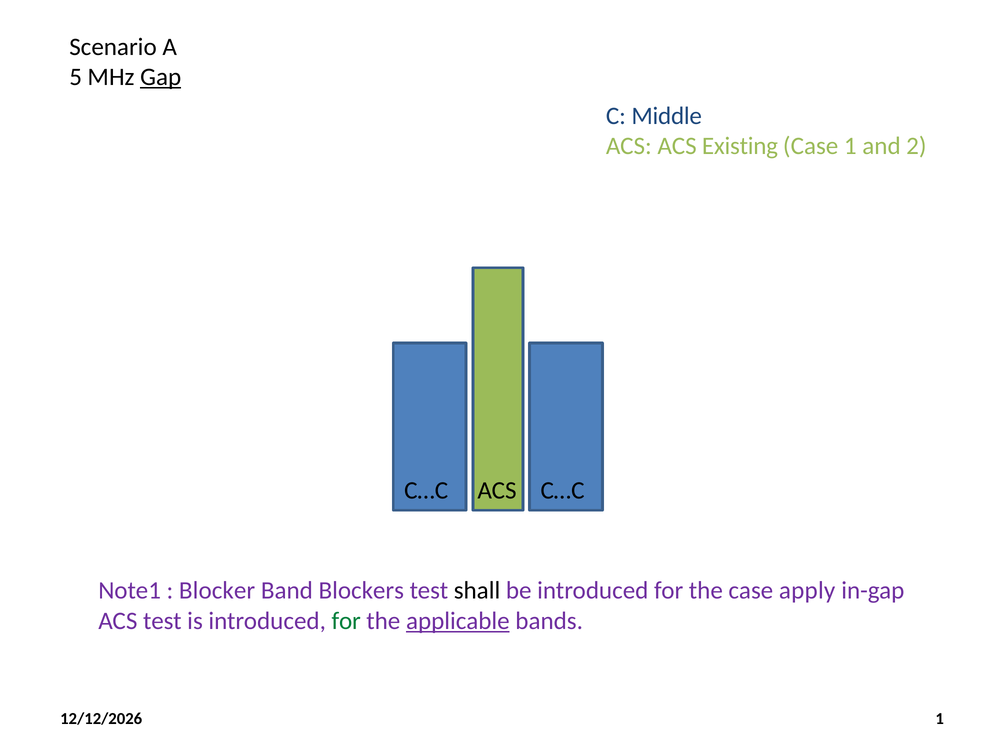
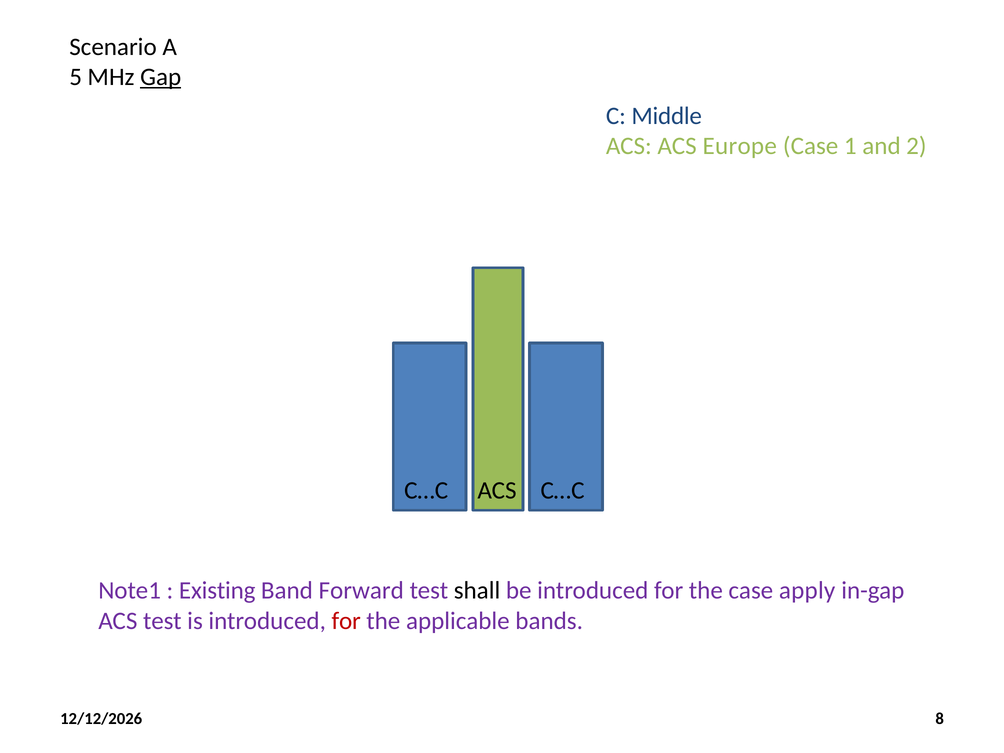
Existing: Existing -> Europe
Blocker: Blocker -> Existing
Blockers: Blockers -> Forward
for at (346, 621) colour: green -> red
applicable underline: present -> none
1 at (940, 719): 1 -> 8
